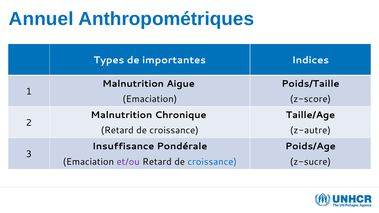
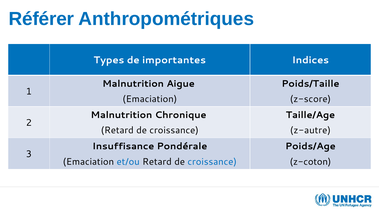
Annuel: Annuel -> Référer
et/ou colour: purple -> blue
z-sucre: z-sucre -> z-coton
